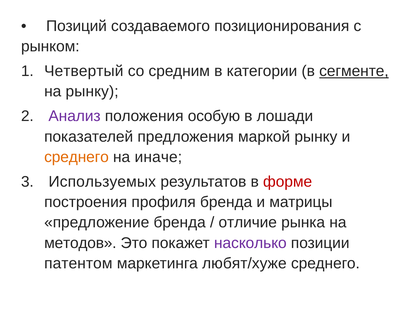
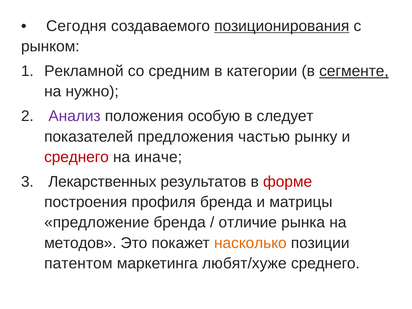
Позиций: Позиций -> Сегодня
позиционирования underline: none -> present
Четвертый: Четвертый -> Рекламной
на рынку: рынку -> нужно
лошади: лошади -> следует
маркой: маркой -> частью
среднего at (77, 157) colour: orange -> red
Используемых: Используемых -> Лекарственных
насколько colour: purple -> orange
